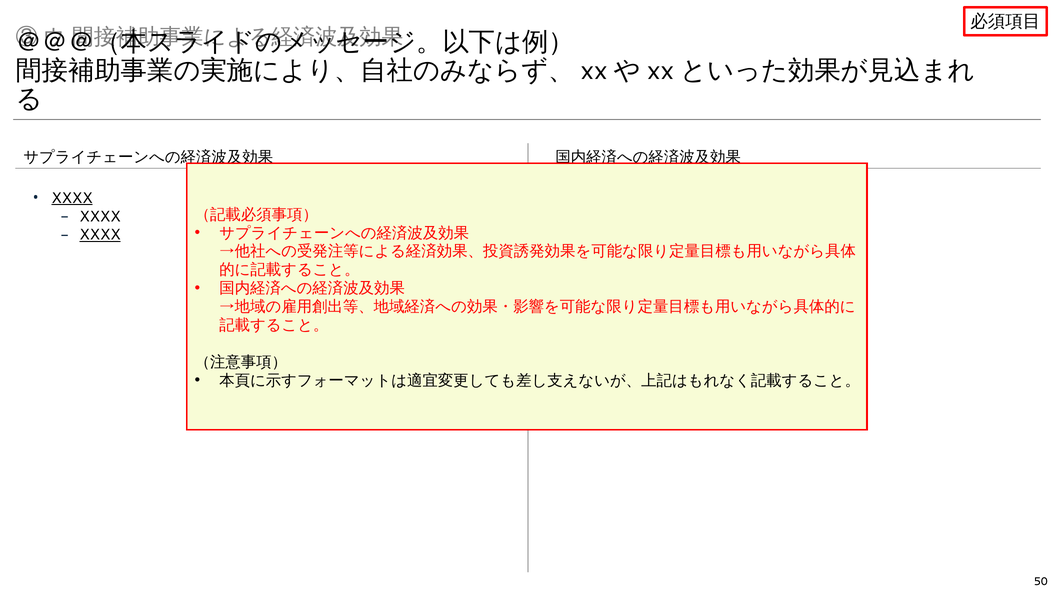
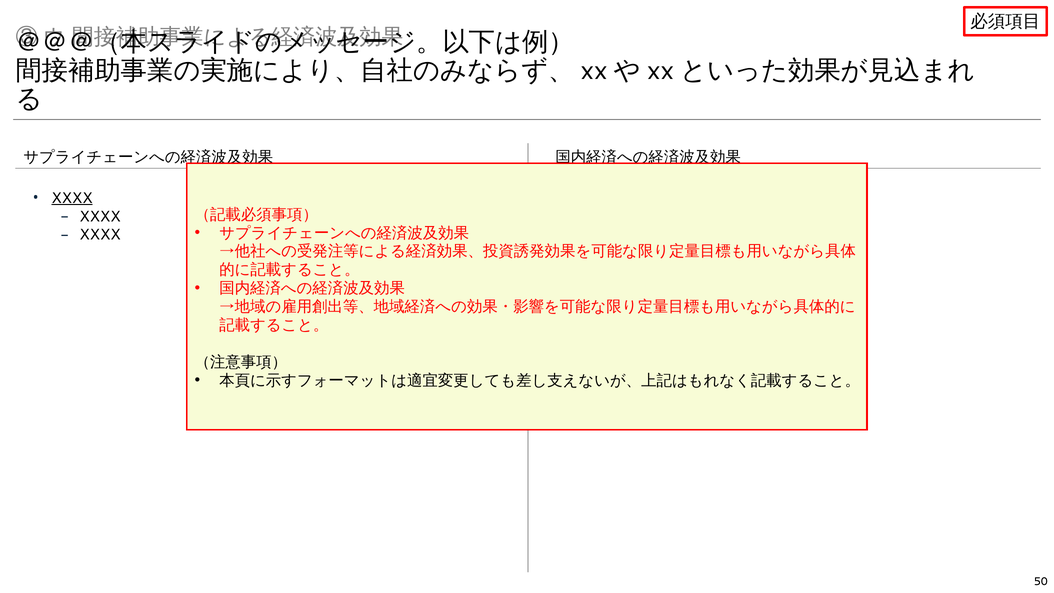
XXXX at (100, 235) underline: present -> none
